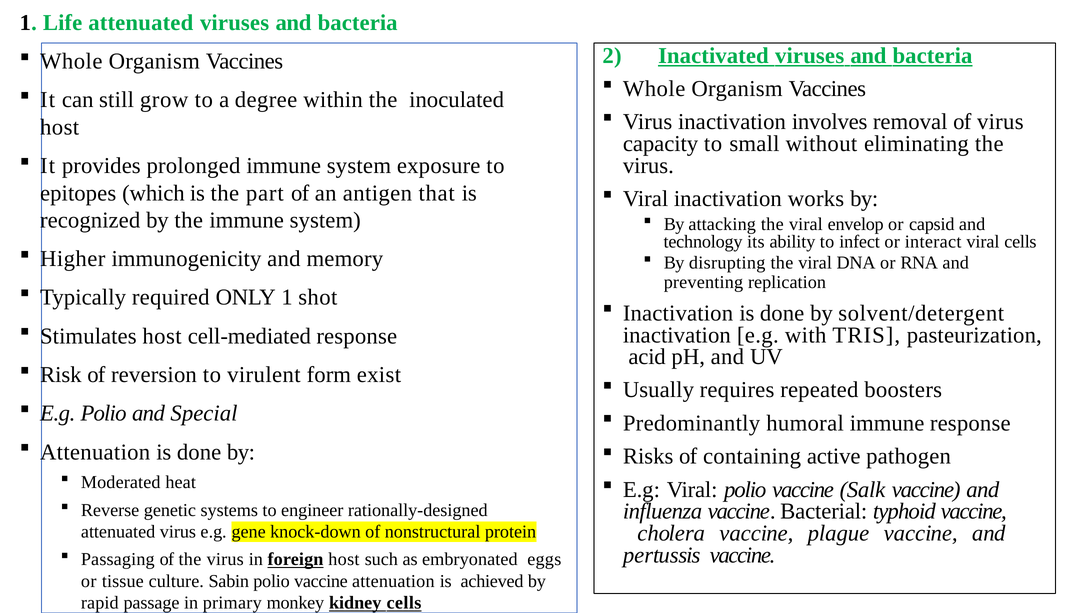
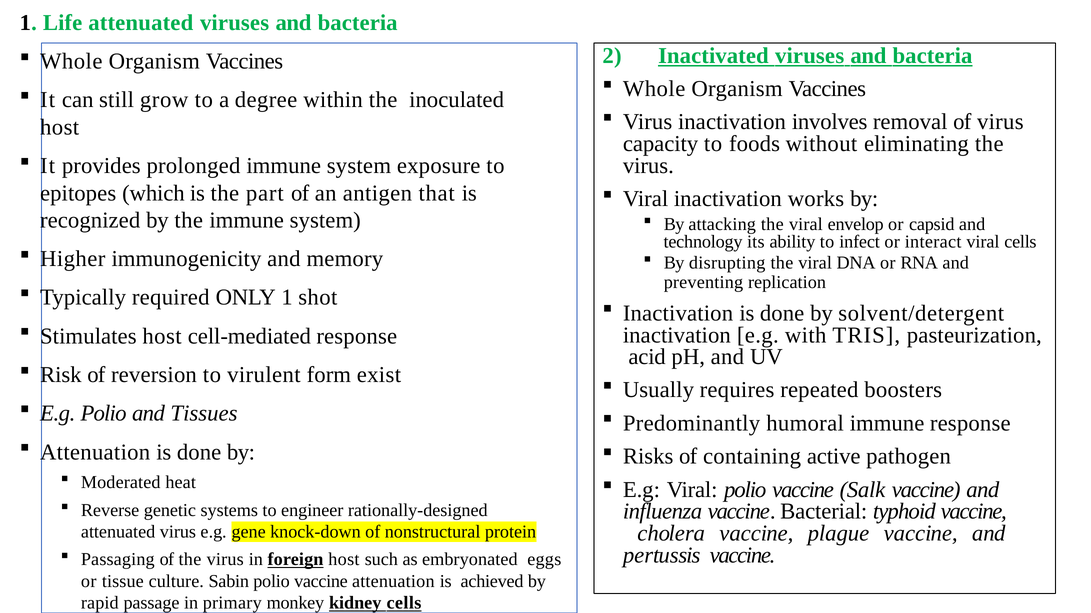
small: small -> foods
Special: Special -> Tissues
